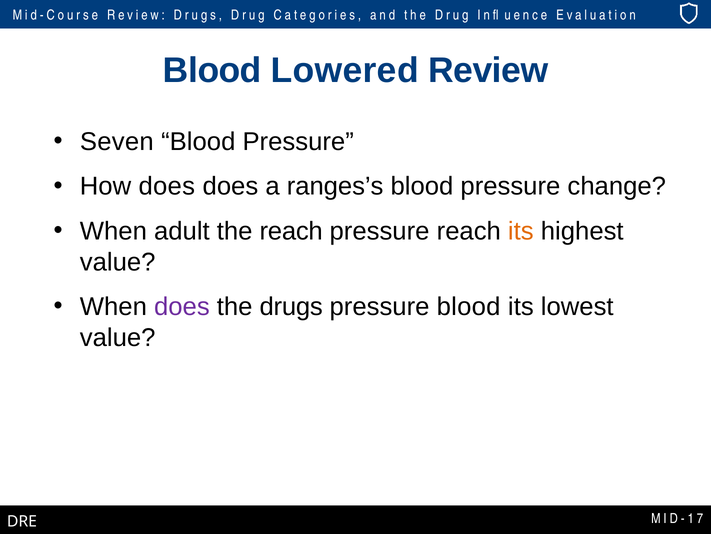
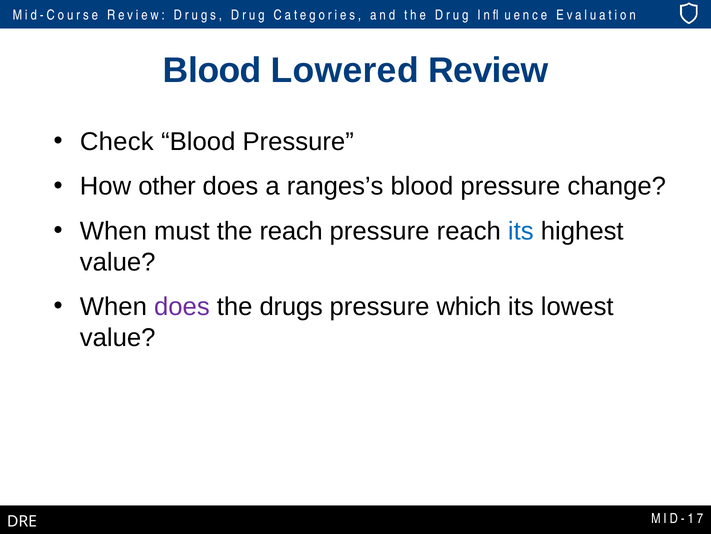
Seven: Seven -> Check
How does: does -> other
adult: adult -> must
its at (521, 231) colour: orange -> blue
pressure blood: blood -> which
